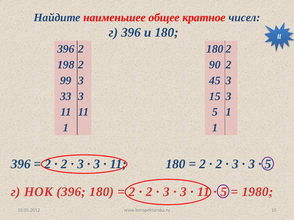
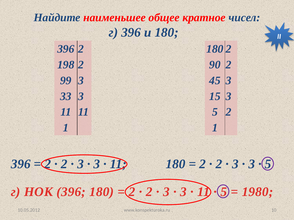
5 1: 1 -> 2
